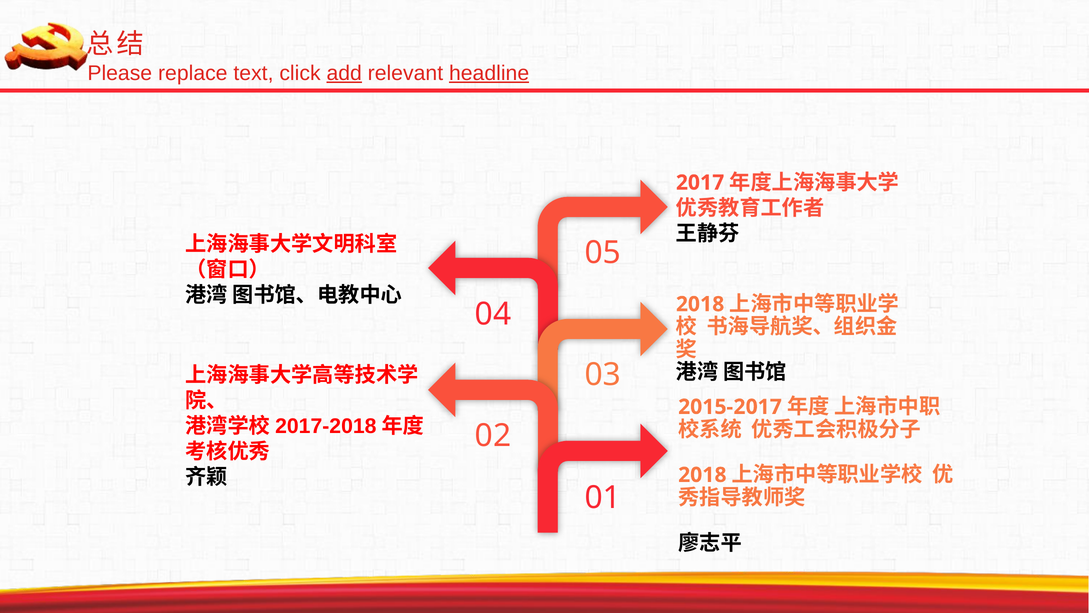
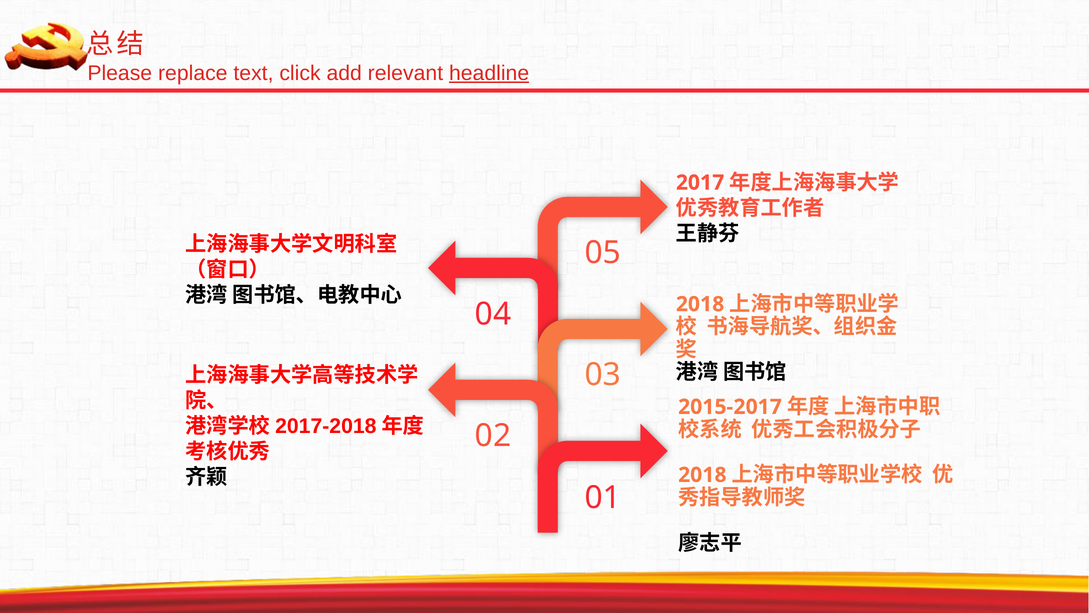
add underline: present -> none
